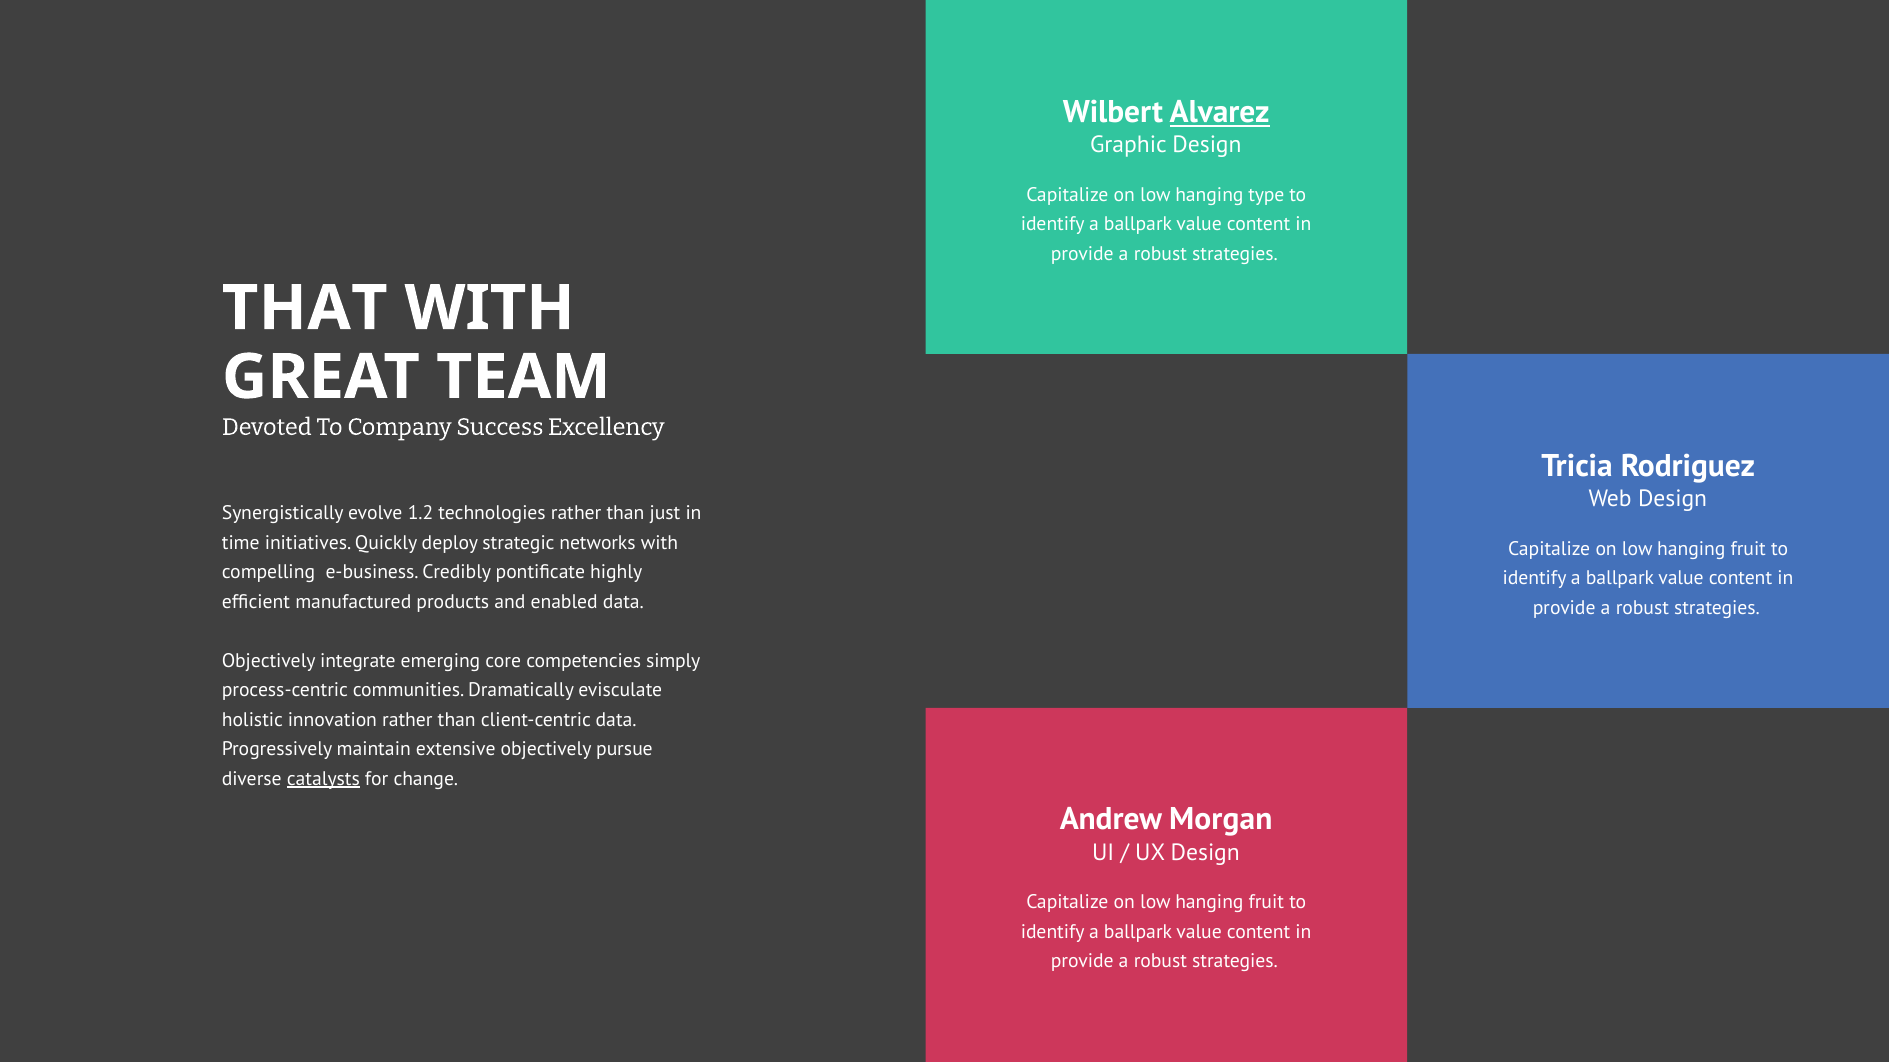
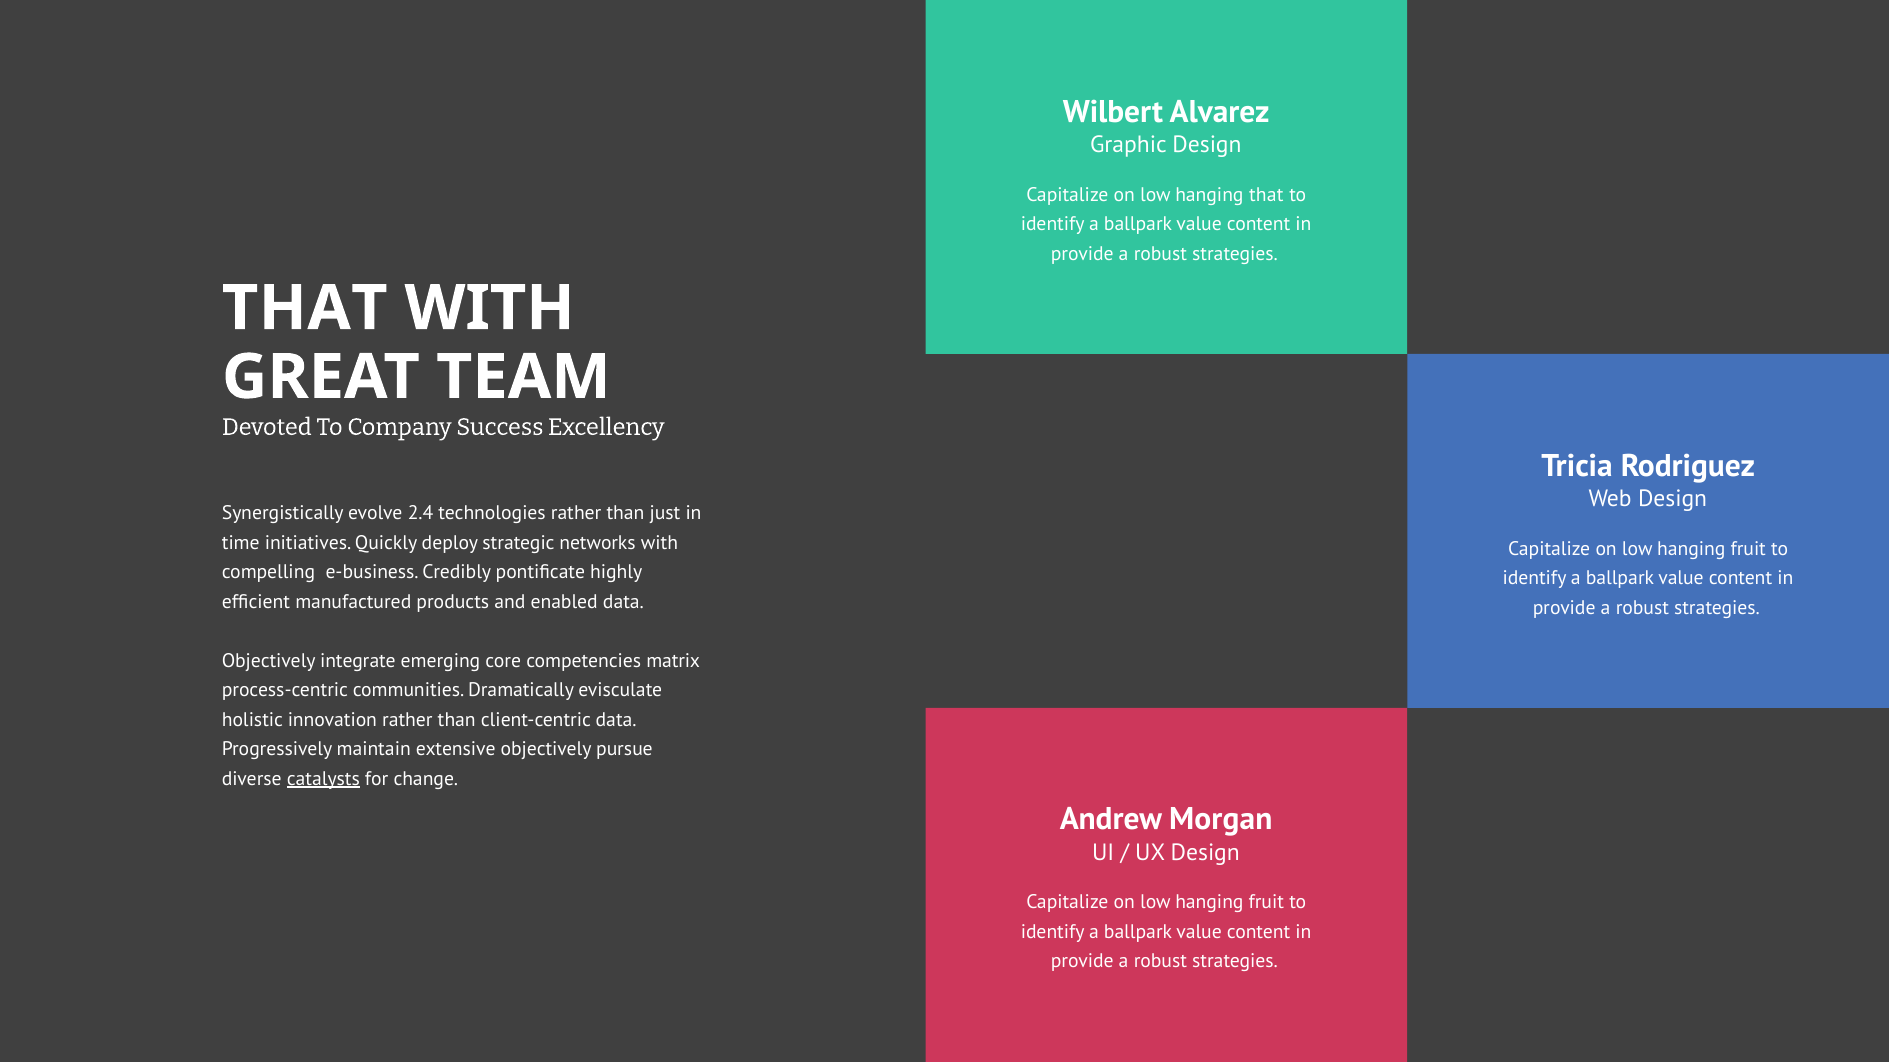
Alvarez underline: present -> none
hanging type: type -> that
1.2: 1.2 -> 2.4
simply: simply -> matrix
